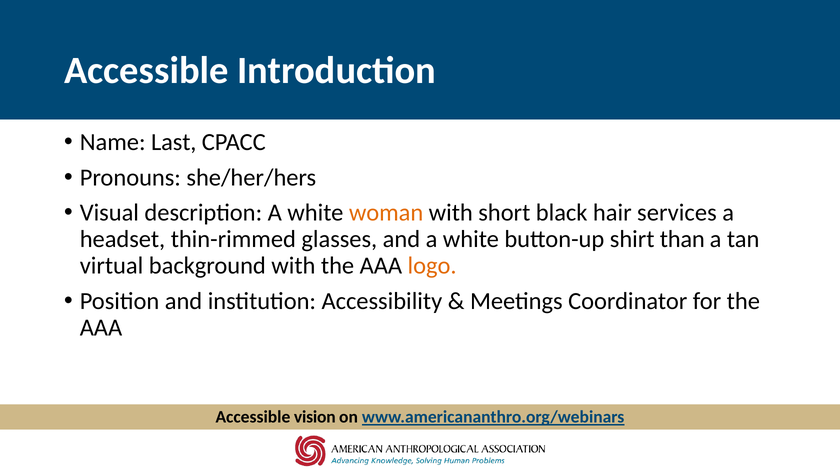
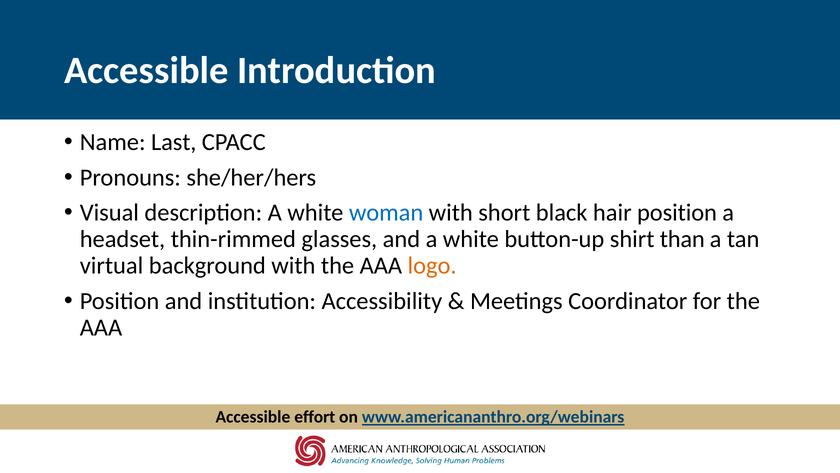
woman colour: orange -> blue
hair services: services -> position
vision: vision -> effort
